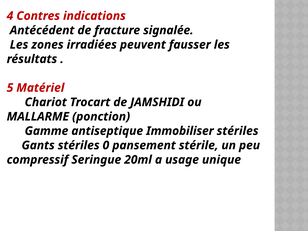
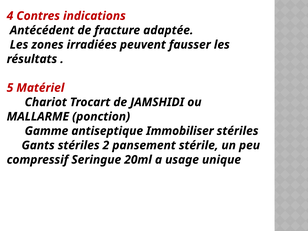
signalée: signalée -> adaptée
0: 0 -> 2
